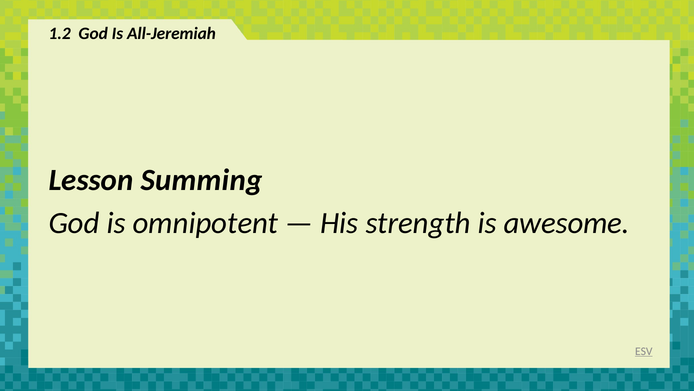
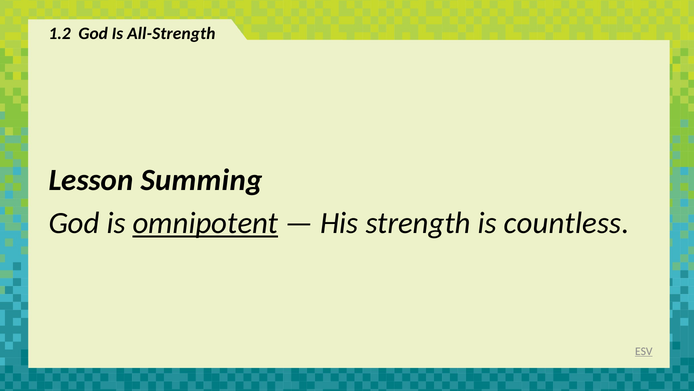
All-Jeremiah: All-Jeremiah -> All-Strength
omnipotent underline: none -> present
awesome: awesome -> countless
